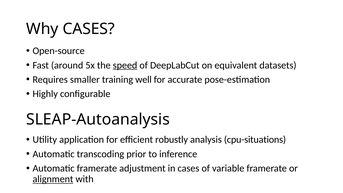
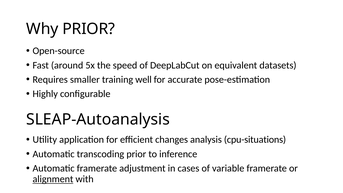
Why CASES: CASES -> PRIOR
speed underline: present -> none
robustly: robustly -> changes
